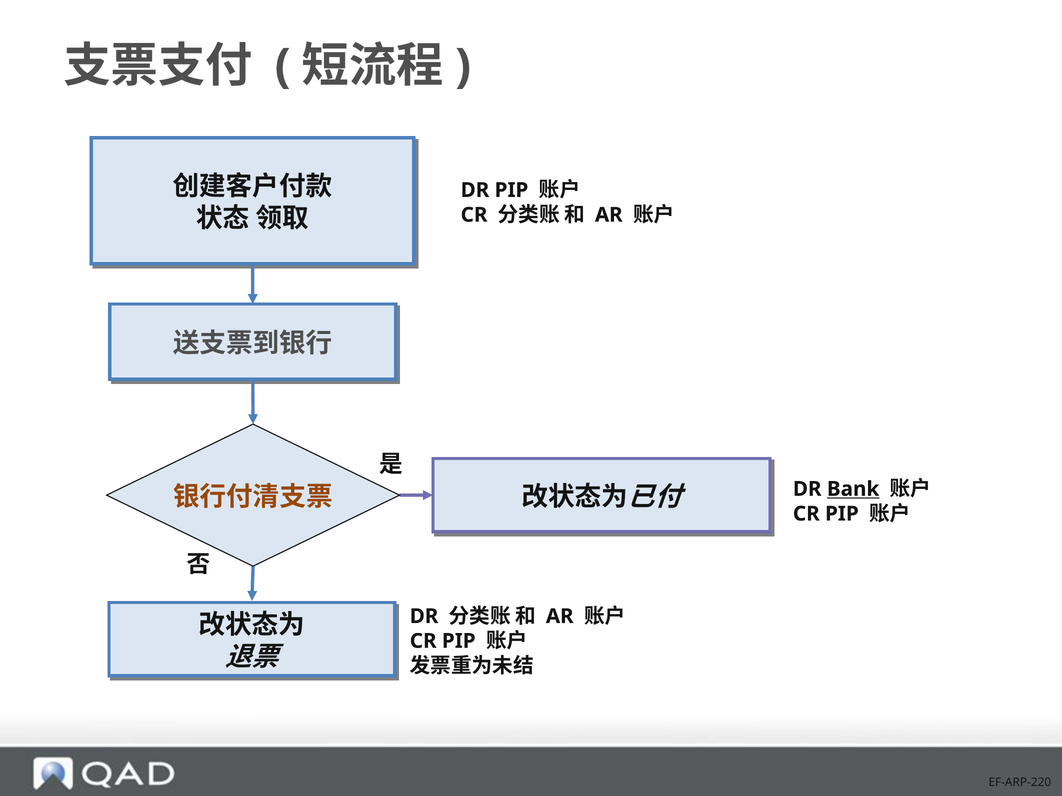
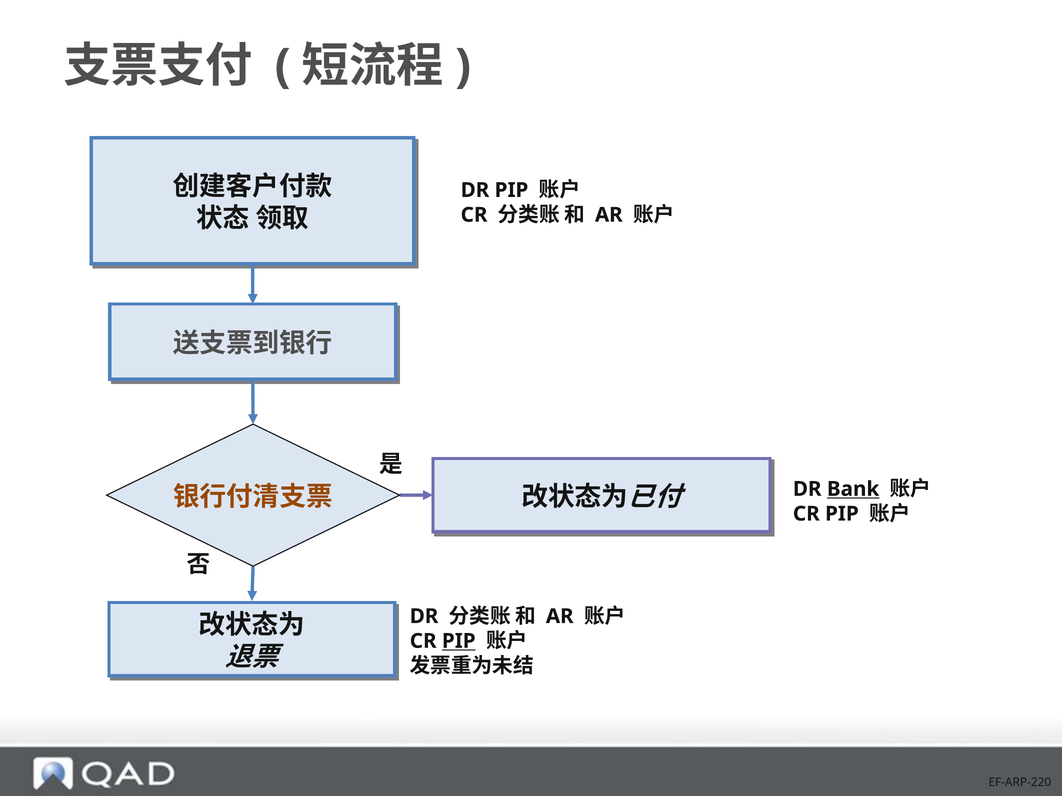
PIP at (459, 641) underline: none -> present
